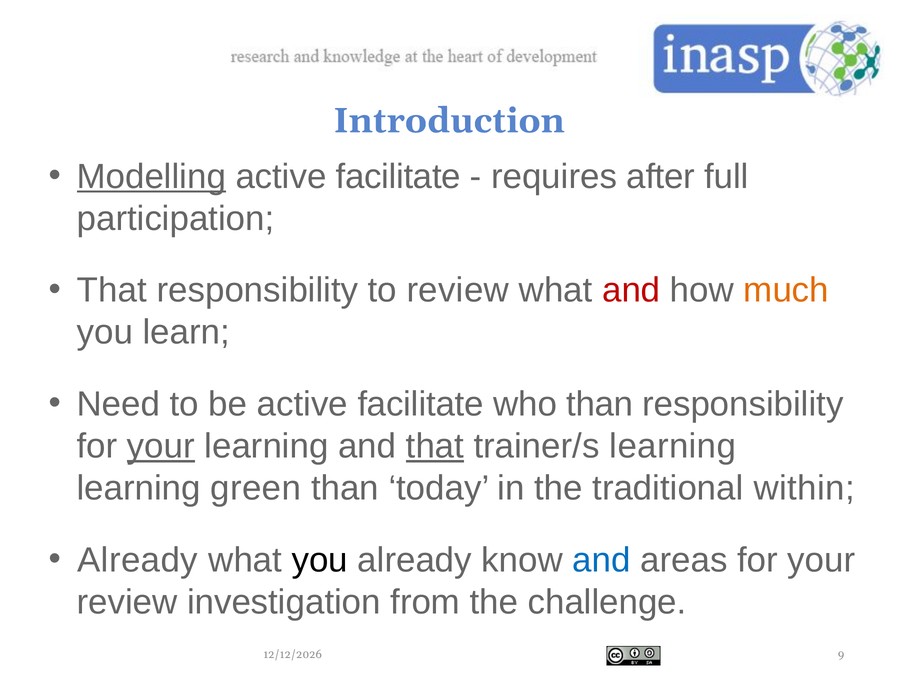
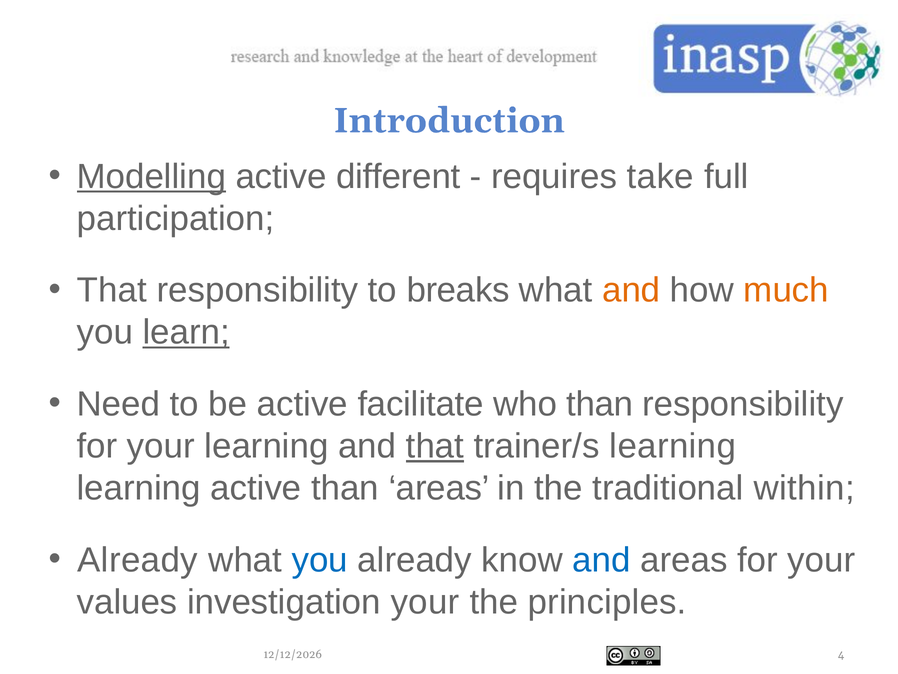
facilitate at (398, 176): facilitate -> different
after: after -> take
to review: review -> breaks
and at (631, 290) colour: red -> orange
learn underline: none -> present
your at (161, 446) underline: present -> none
learning green: green -> active
than today: today -> areas
you at (320, 560) colour: black -> blue
review at (127, 602): review -> values
investigation from: from -> your
challenge: challenge -> principles
9: 9 -> 4
